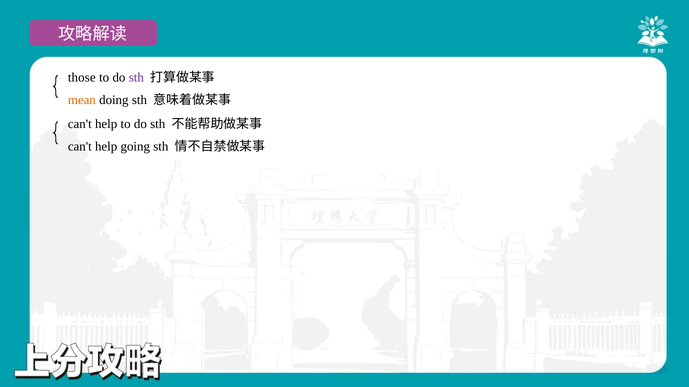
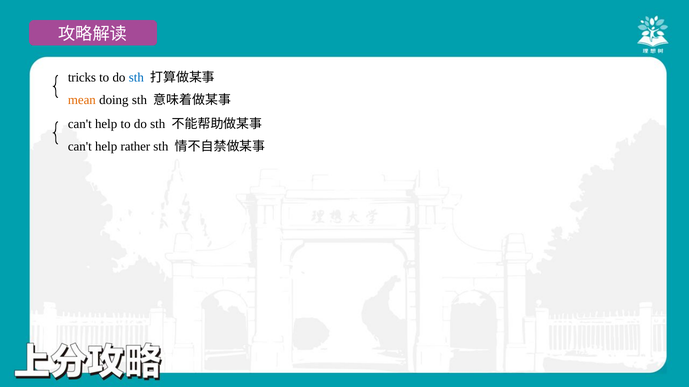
those: those -> tricks
sth at (136, 78) colour: purple -> blue
going: going -> rather
